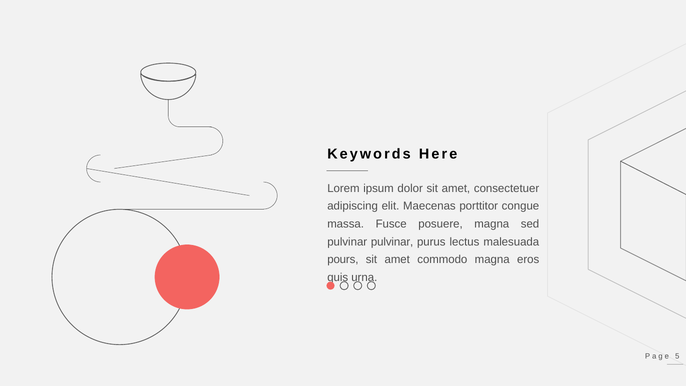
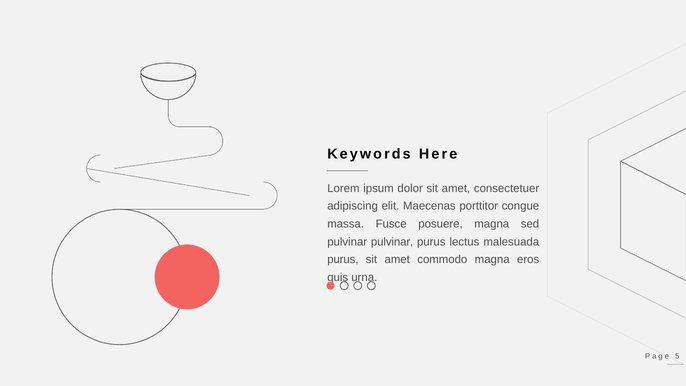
pours at (343, 260): pours -> purus
